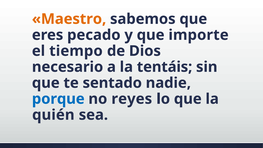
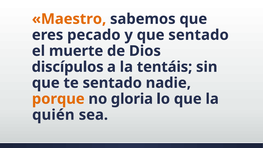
que importe: importe -> sentado
tiempo: tiempo -> muerte
necesario: necesario -> discípulos
porque colour: blue -> orange
reyes: reyes -> gloria
